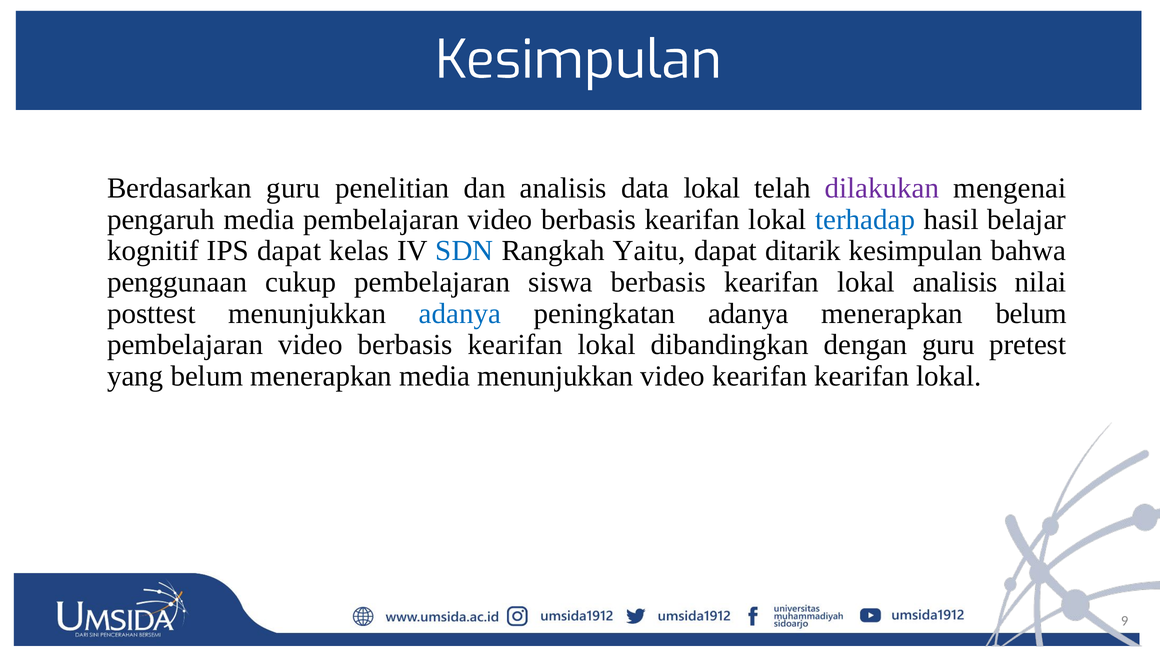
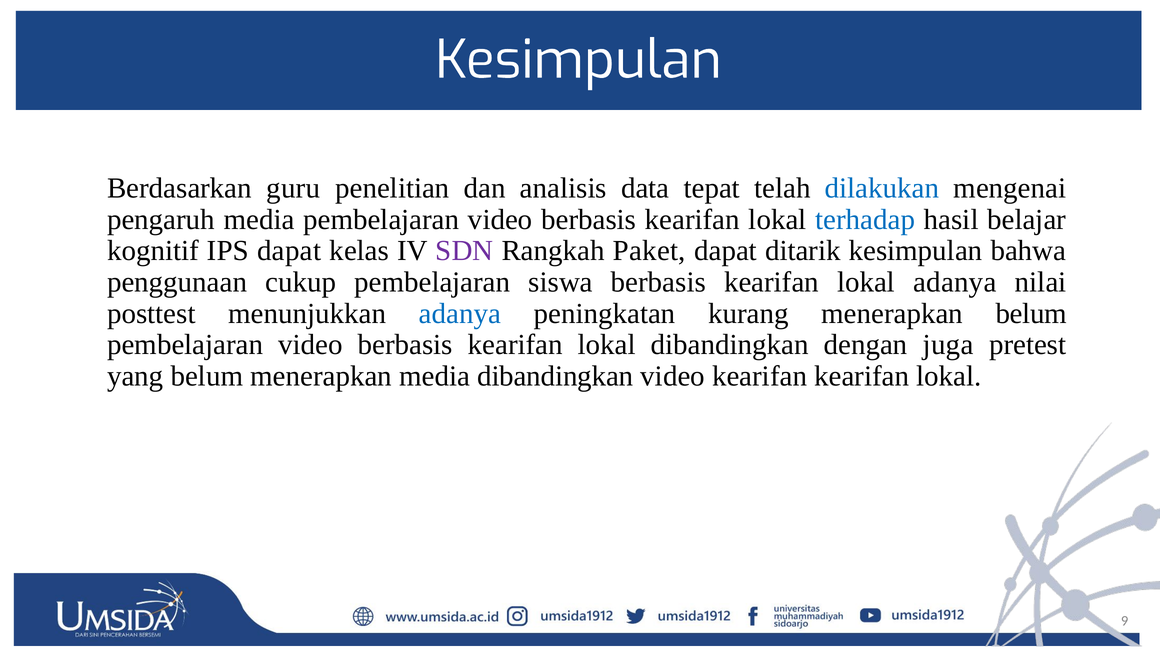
data lokal: lokal -> tepat
dilakukan colour: purple -> blue
SDN colour: blue -> purple
Yaitu: Yaitu -> Paket
lokal analisis: analisis -> adanya
peningkatan adanya: adanya -> kurang
dengan guru: guru -> juga
media menunjukkan: menunjukkan -> dibandingkan
